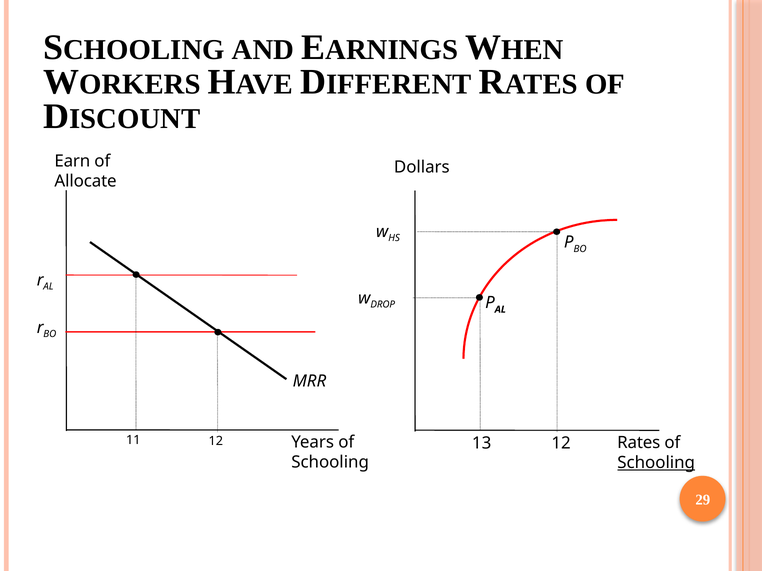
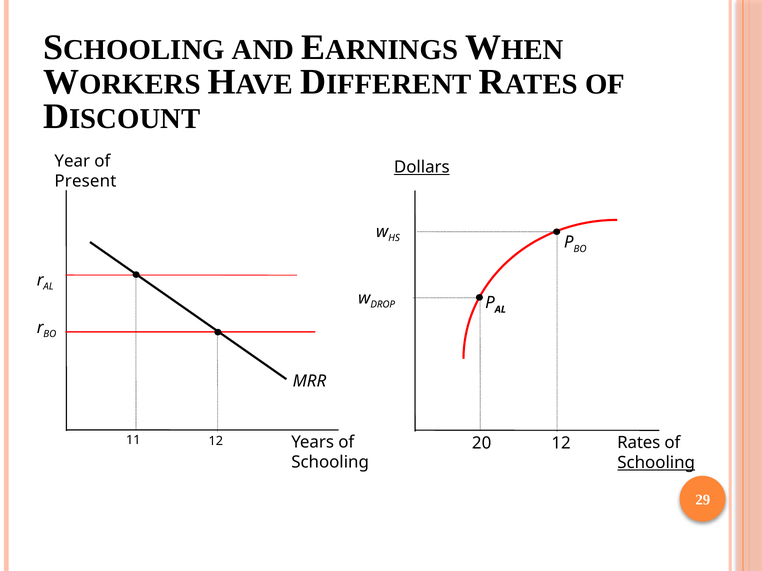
Earn: Earn -> Year
Dollars underline: none -> present
Allocate: Allocate -> Present
13: 13 -> 20
